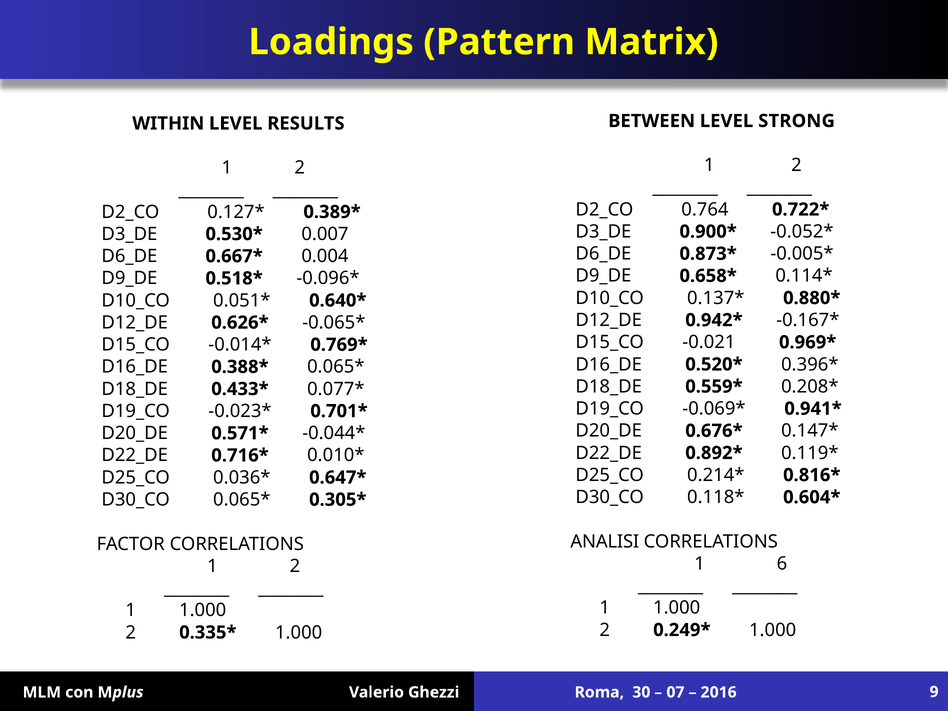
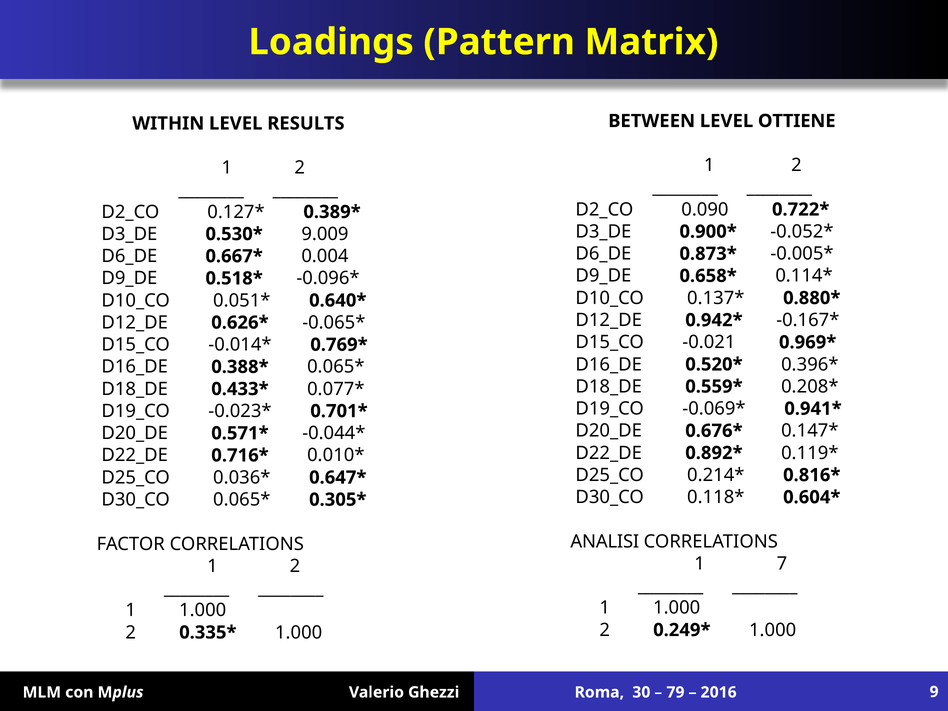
STRONG: STRONG -> OTTIENE
0.764: 0.764 -> 0.090
0.007: 0.007 -> 9.009
6: 6 -> 7
07: 07 -> 79
